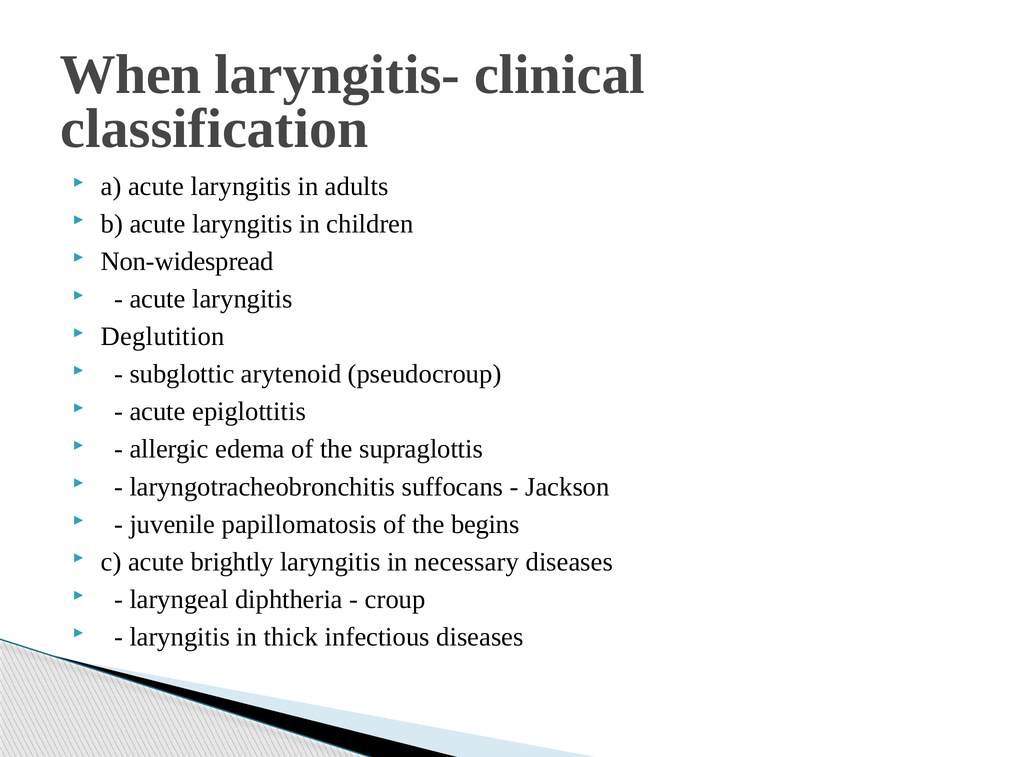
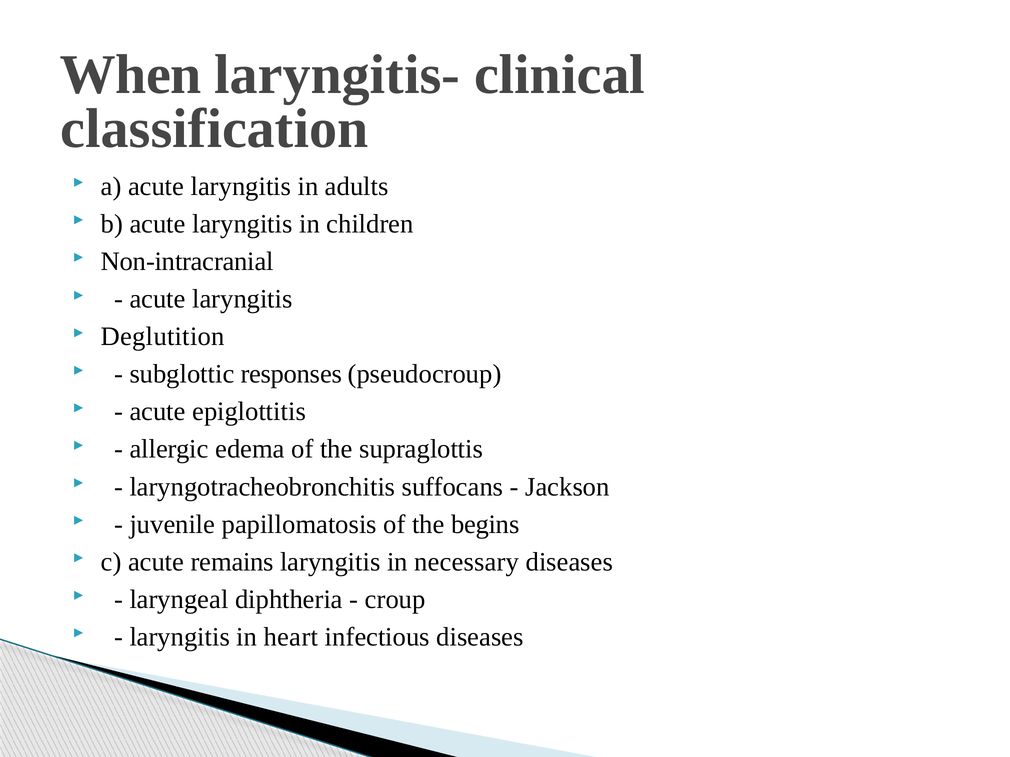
Non-widespread: Non-widespread -> Non-intracranial
arytenoid: arytenoid -> responses
brightly: brightly -> remains
thick: thick -> heart
